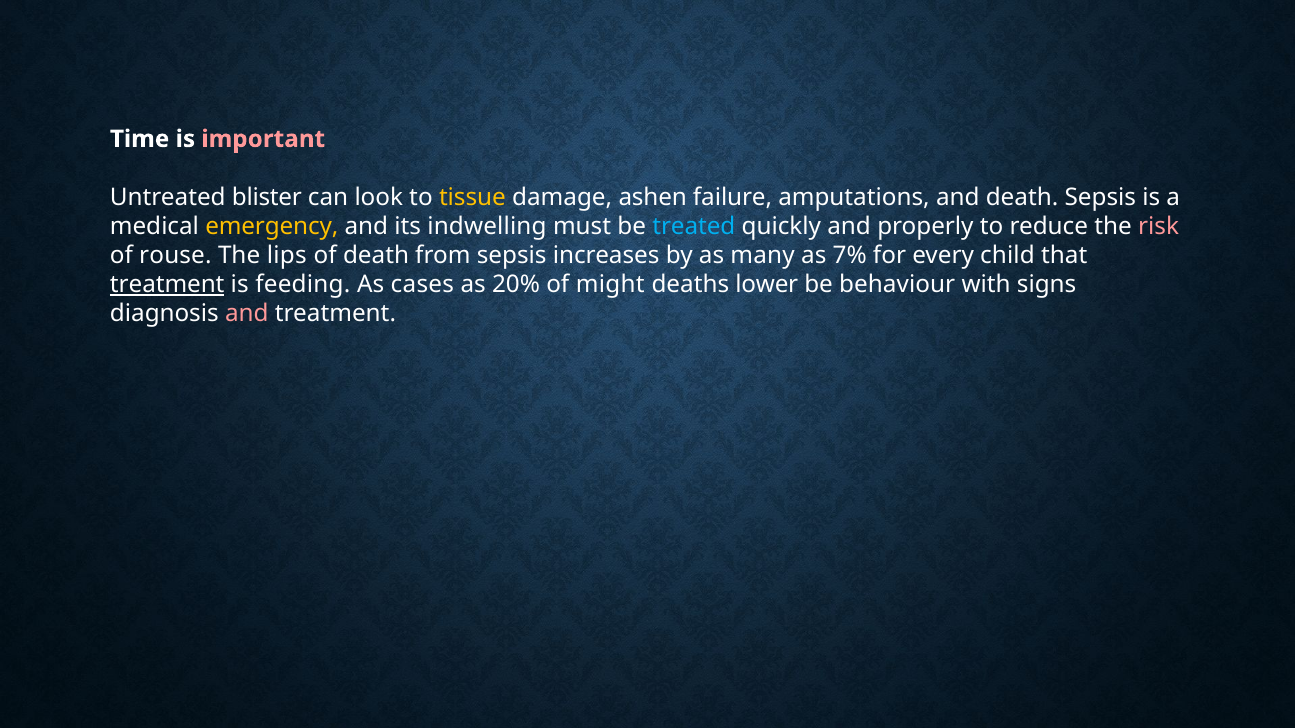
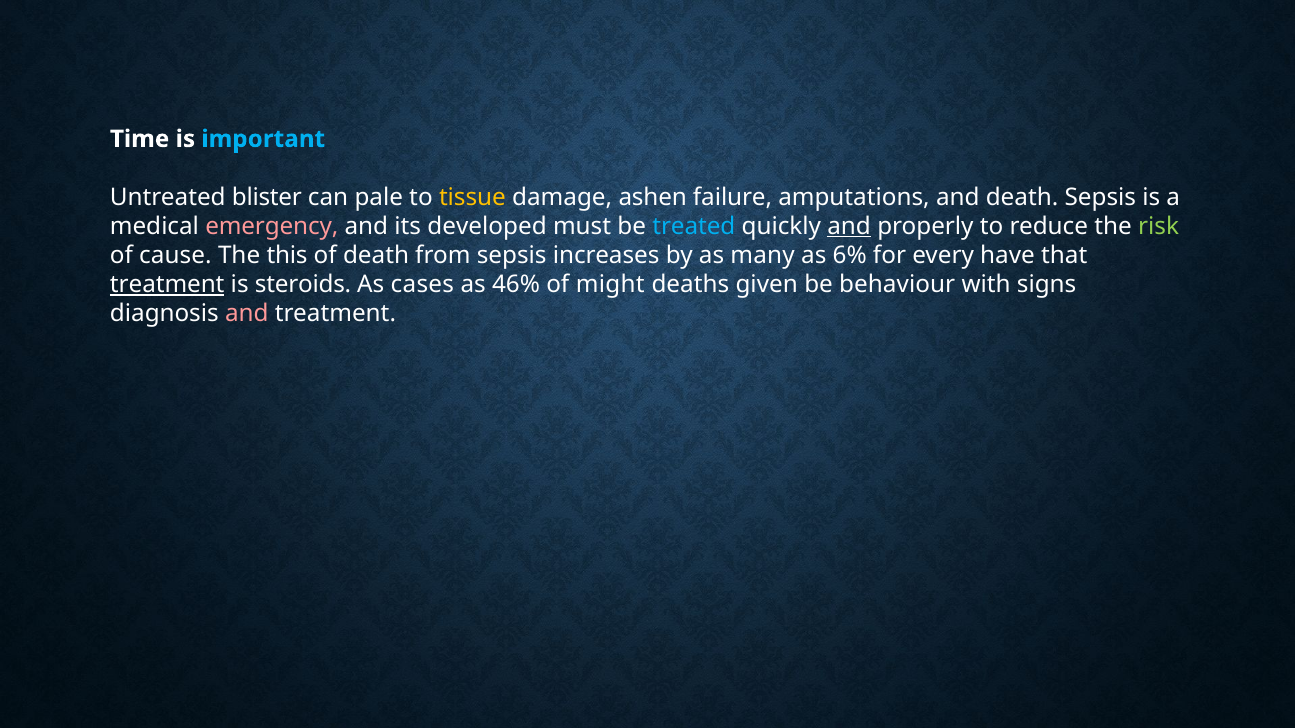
important colour: pink -> light blue
look: look -> pale
emergency colour: yellow -> pink
indwelling: indwelling -> developed
and at (849, 226) underline: none -> present
risk colour: pink -> light green
rouse: rouse -> cause
lips: lips -> this
7%: 7% -> 6%
child: child -> have
feeding: feeding -> steroids
20%: 20% -> 46%
lower: lower -> given
